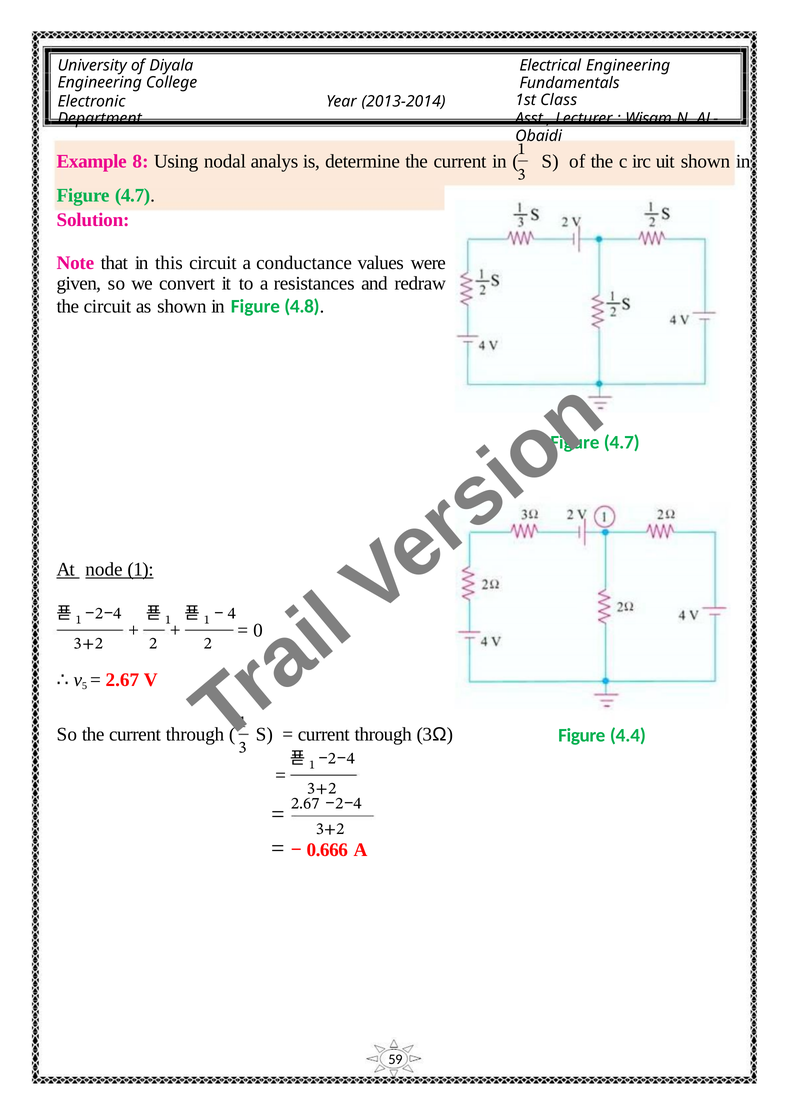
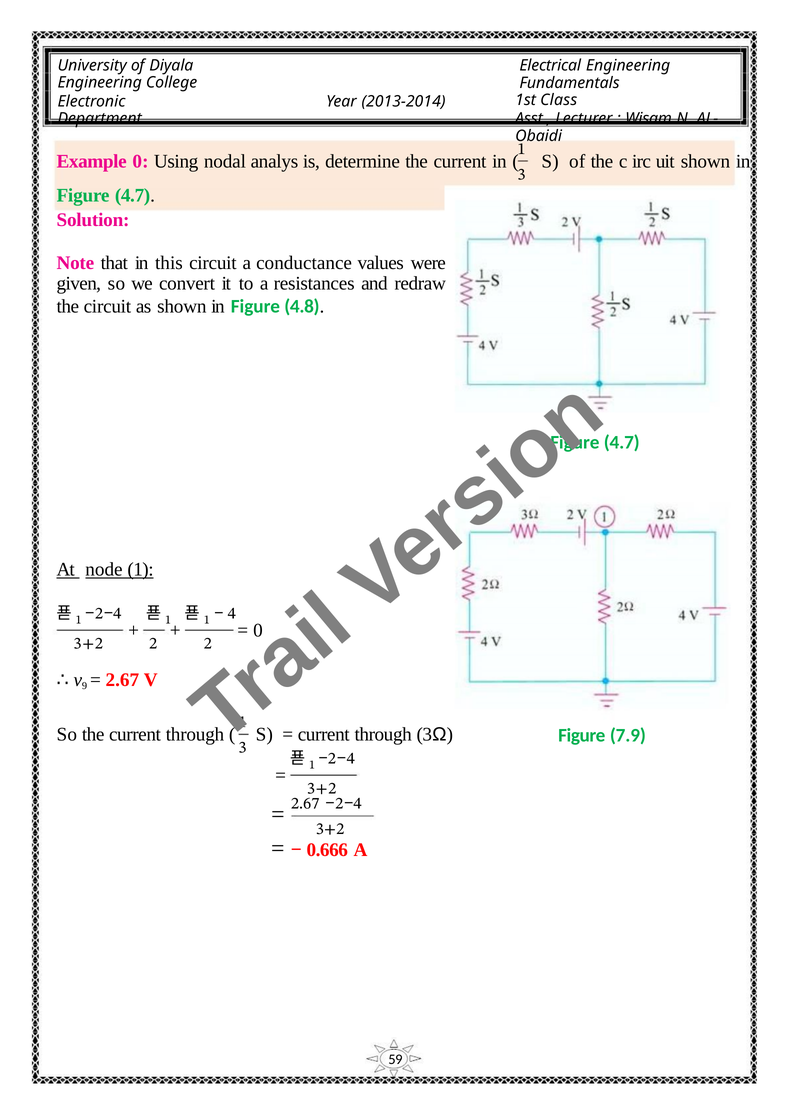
Example 8: 8 -> 0
5: 5 -> 9
4.4: 4.4 -> 7.9
